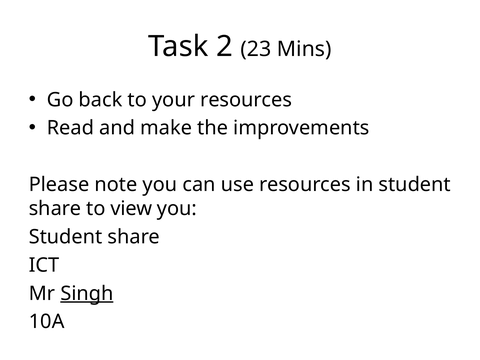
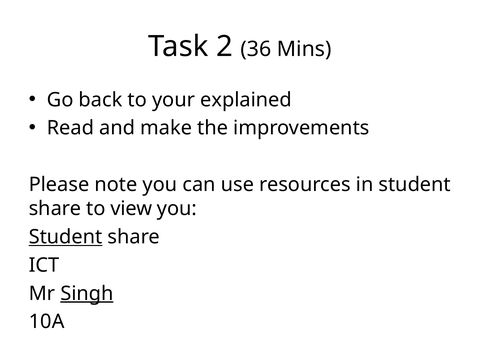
23: 23 -> 36
your resources: resources -> explained
Student at (66, 237) underline: none -> present
